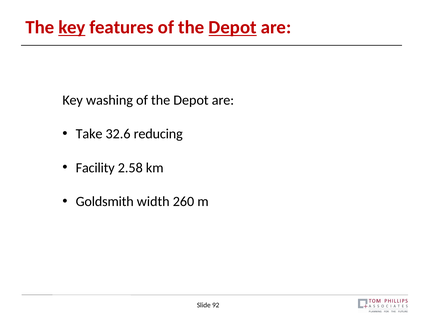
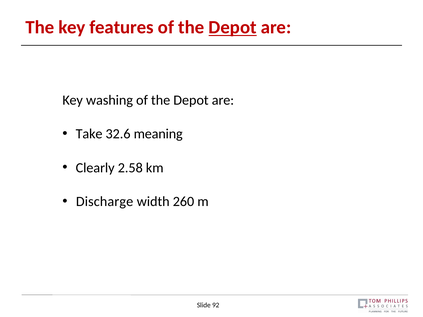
key at (72, 27) underline: present -> none
reducing: reducing -> meaning
Facility: Facility -> Clearly
Goldsmith: Goldsmith -> Discharge
